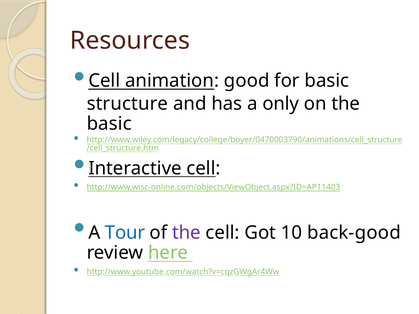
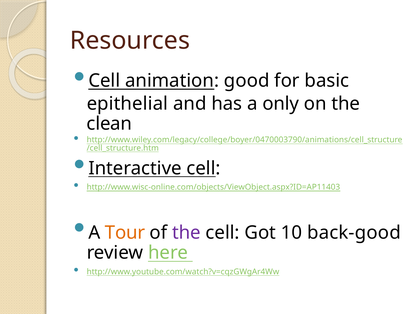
structure: structure -> epithelial
basic at (109, 124): basic -> clean
Tour colour: blue -> orange
